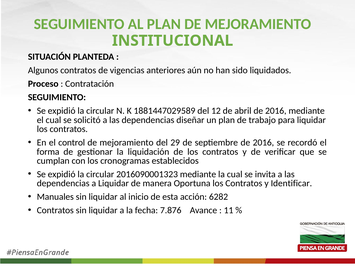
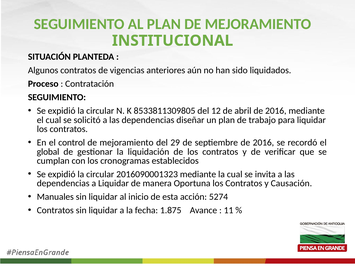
1881447029589: 1881447029589 -> 8533811309805
forma: forma -> global
Identificar: Identificar -> Causación
6282: 6282 -> 5274
7.876: 7.876 -> 1.875
